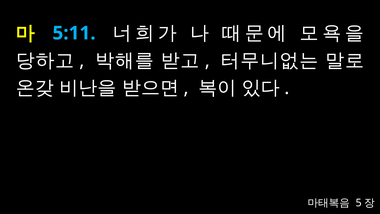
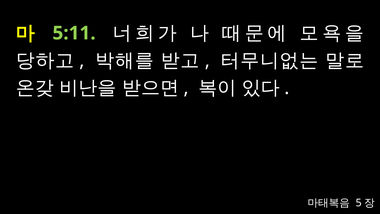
5:11 colour: light blue -> light green
